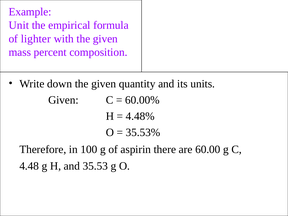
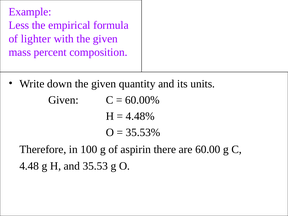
Unit: Unit -> Less
